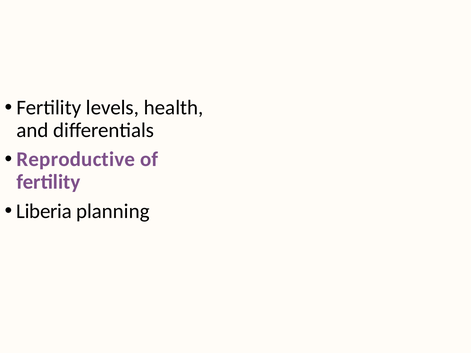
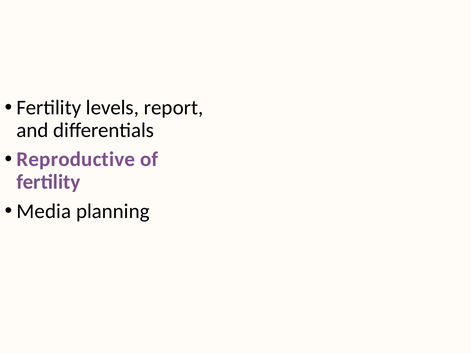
health: health -> report
Liberia: Liberia -> Media
